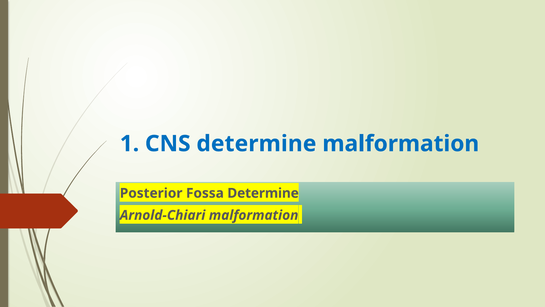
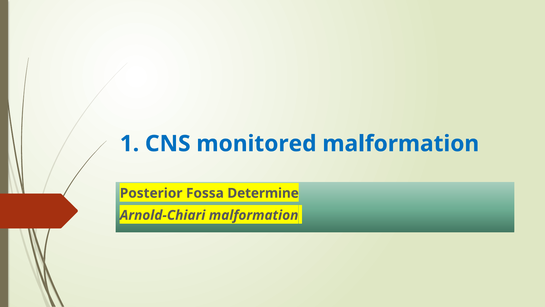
CNS determine: determine -> monitored
